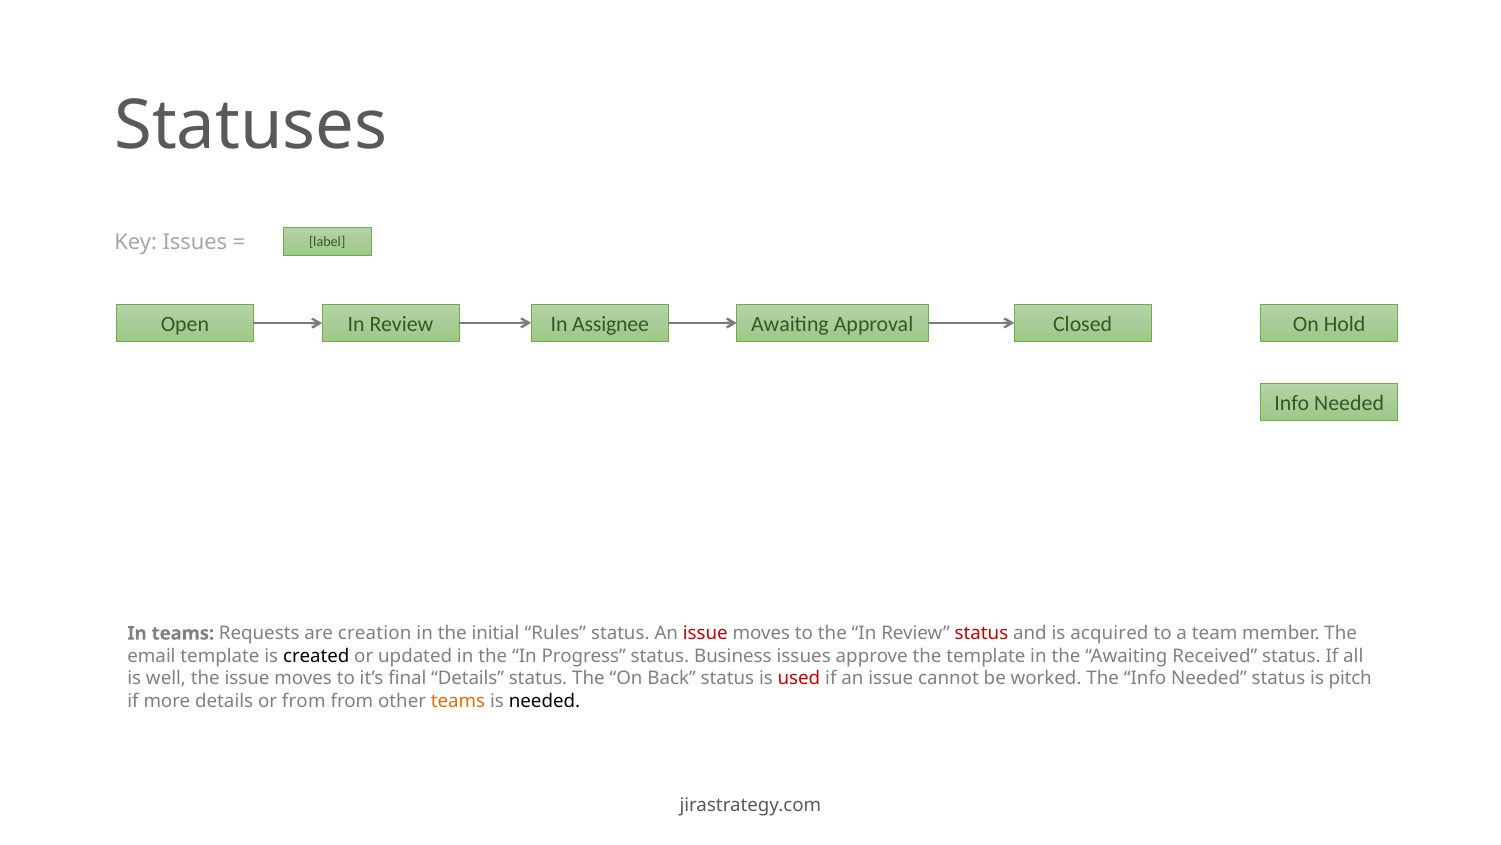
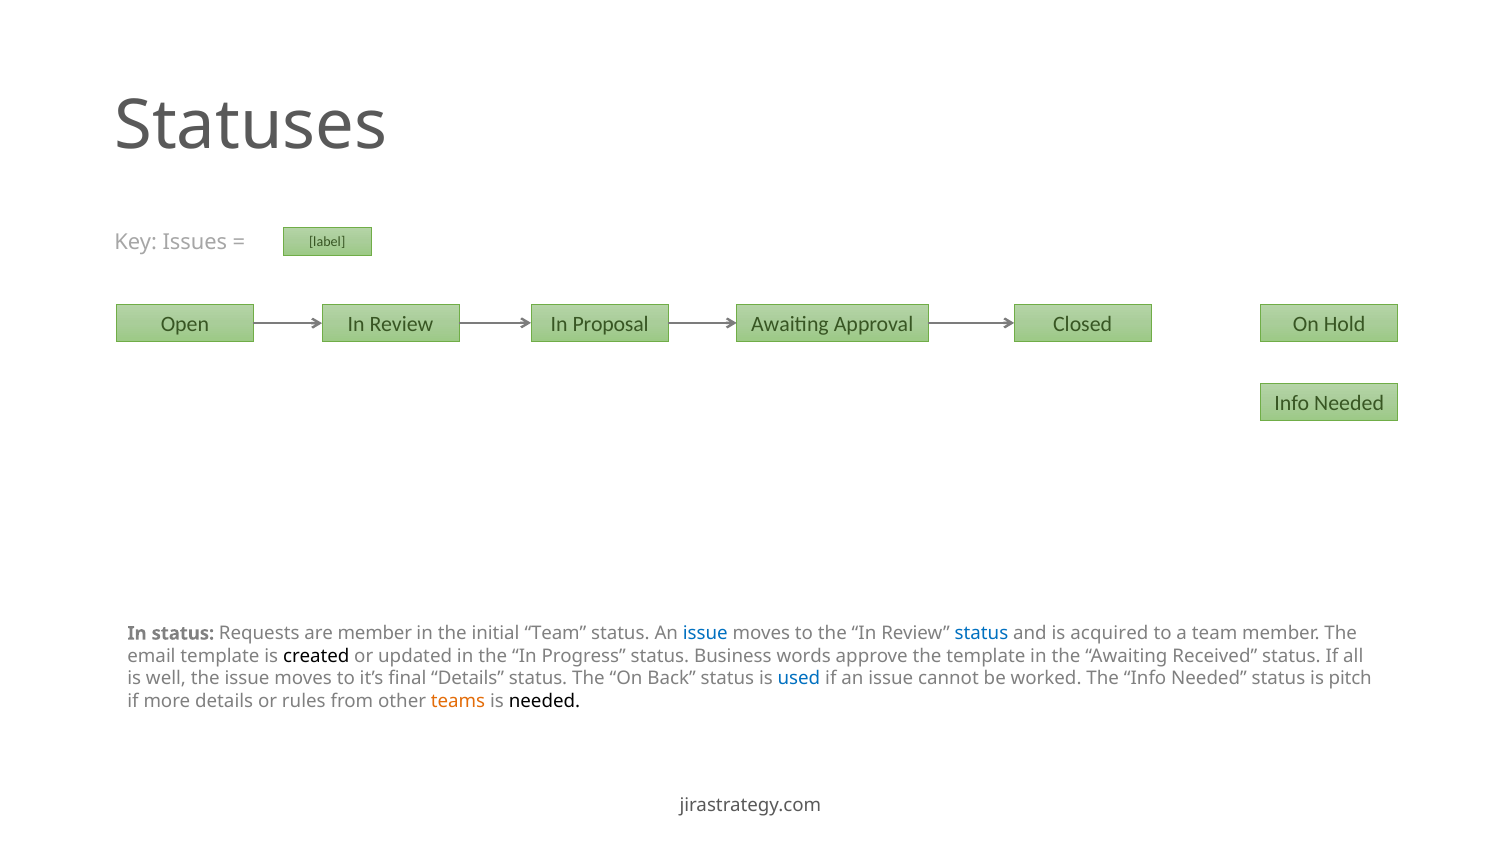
Assignee: Assignee -> Proposal
In teams: teams -> status
are creation: creation -> member
initial Rules: Rules -> Team
issue at (705, 633) colour: red -> blue
status at (981, 633) colour: red -> blue
Business issues: issues -> words
used colour: red -> blue
or from: from -> rules
